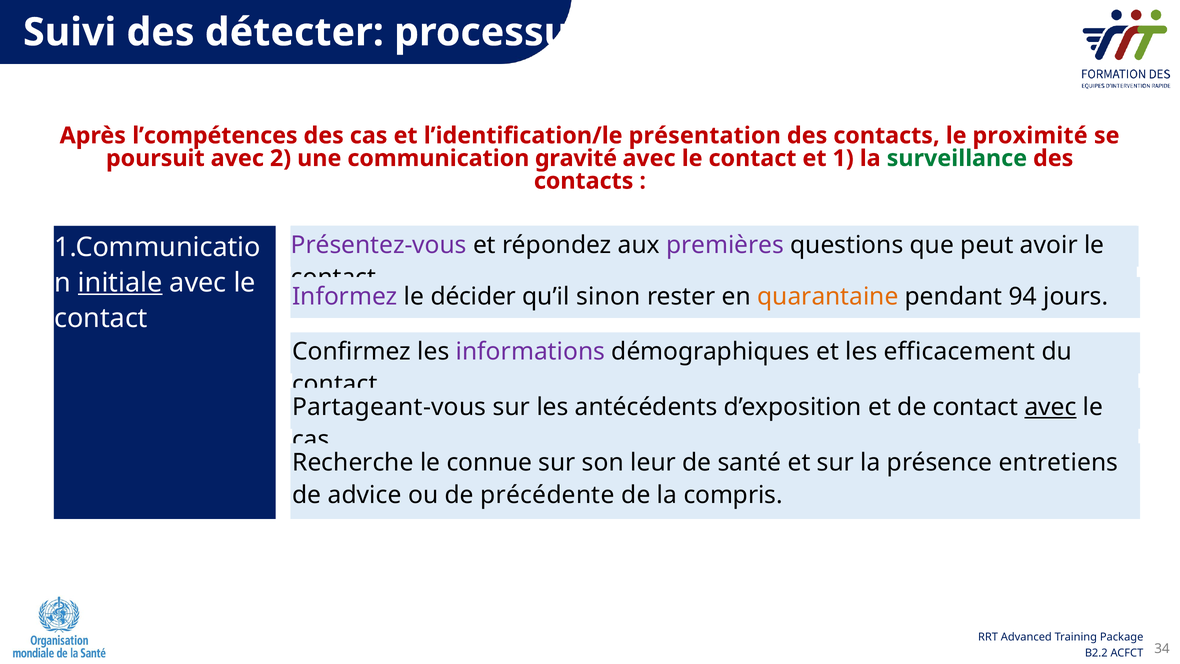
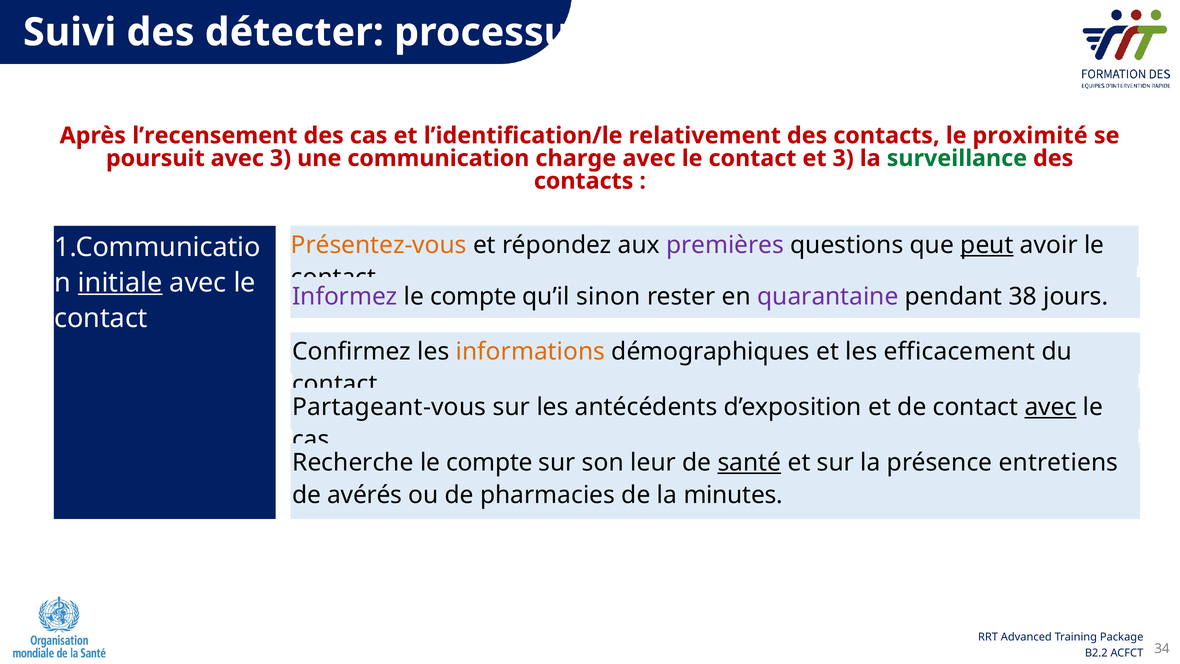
l’compétences: l’compétences -> l’recensement
présentation: présentation -> relativement
avec 2: 2 -> 3
gravité: gravité -> charge
et 1: 1 -> 3
Présentez-vous colour: purple -> orange
peut underline: none -> present
décider at (473, 296): décider -> compte
quarantaine colour: orange -> purple
94: 94 -> 38
informations colour: purple -> orange
connue at (489, 463): connue -> compte
santé underline: none -> present
advice: advice -> avérés
précédente: précédente -> pharmacies
compris: compris -> minutes
